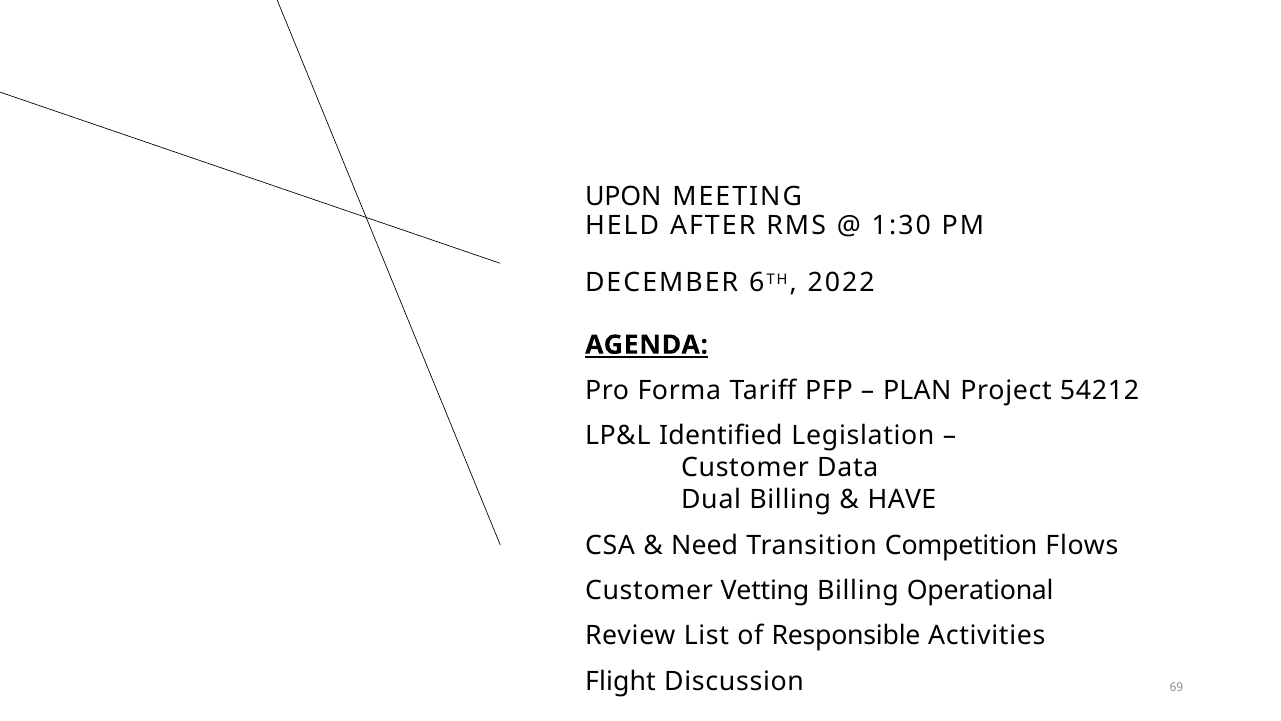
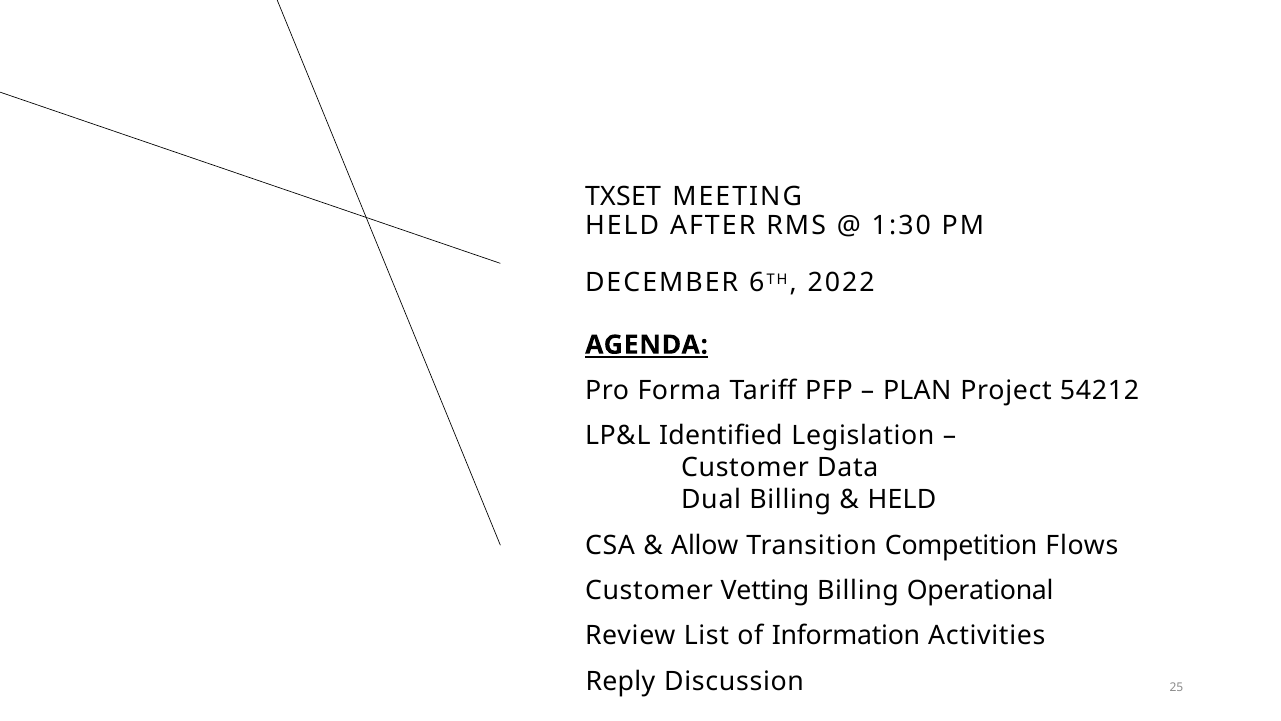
UPON: UPON -> TXSET
HAVE at (902, 500): HAVE -> HELD
Need: Need -> Allow
Responsible: Responsible -> Information
Flight: Flight -> Reply
69: 69 -> 25
